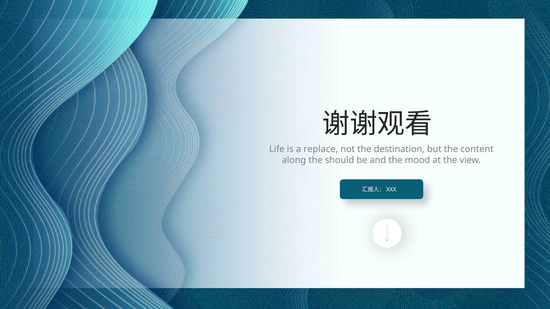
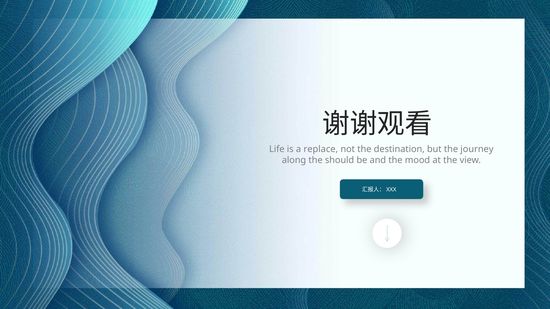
content: content -> journey
